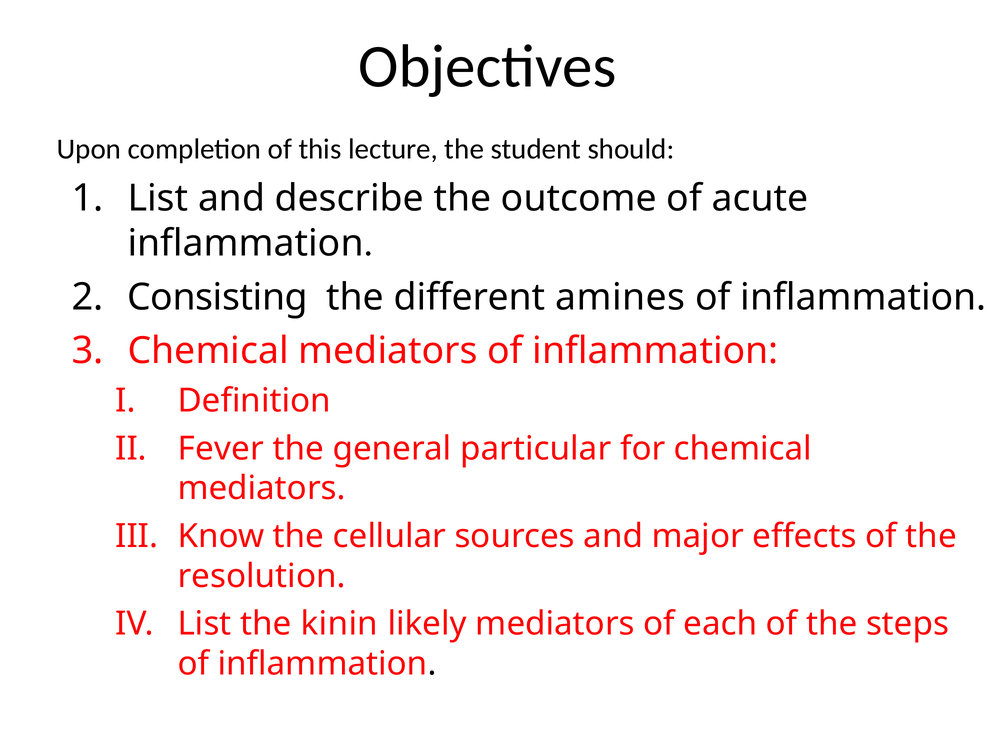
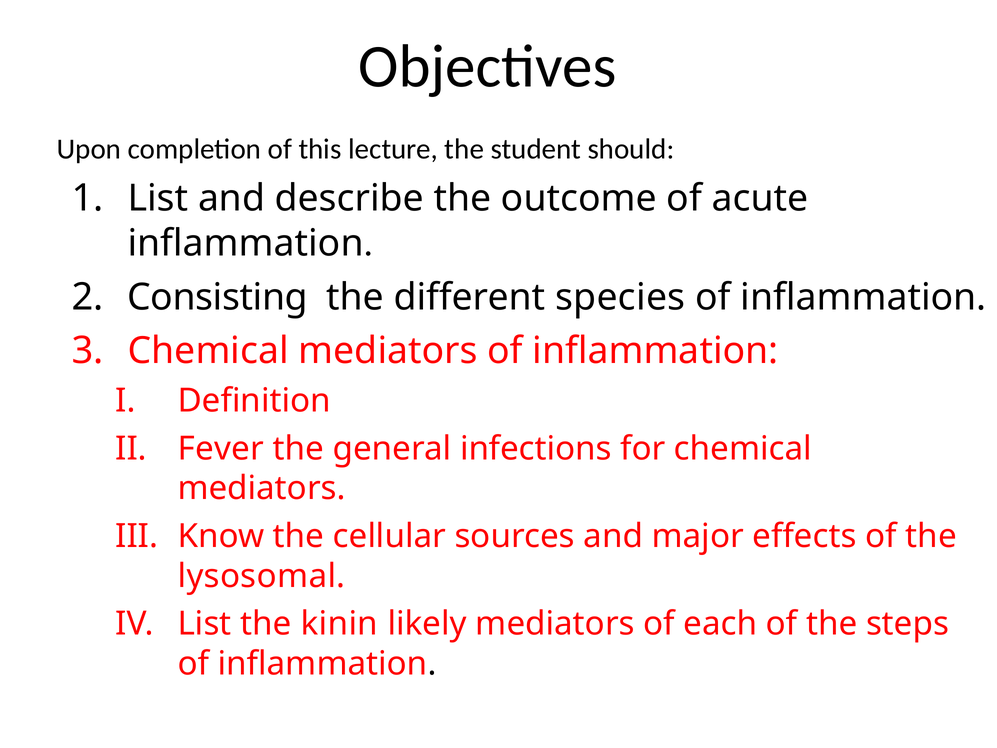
amines: amines -> species
particular: particular -> infections
resolution: resolution -> lysosomal
